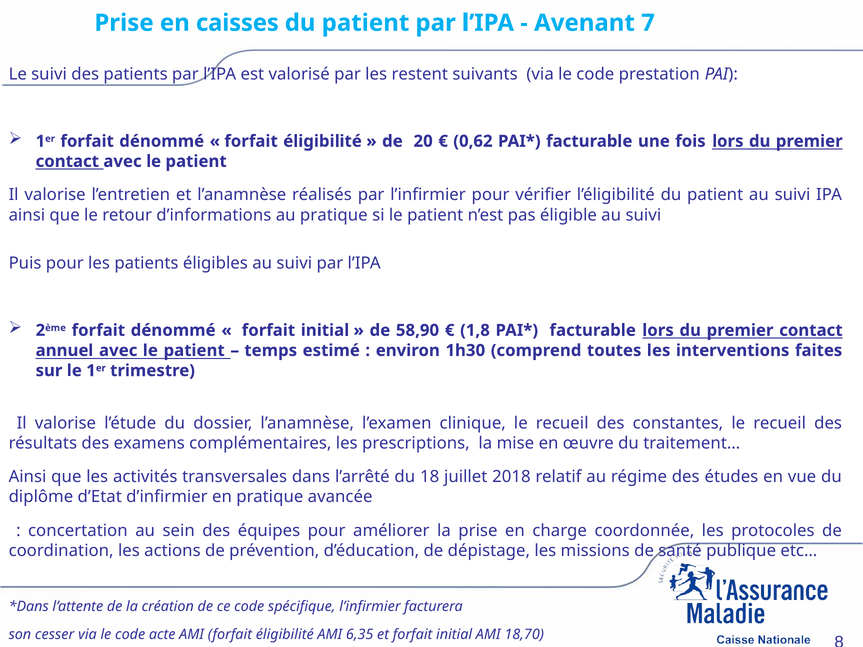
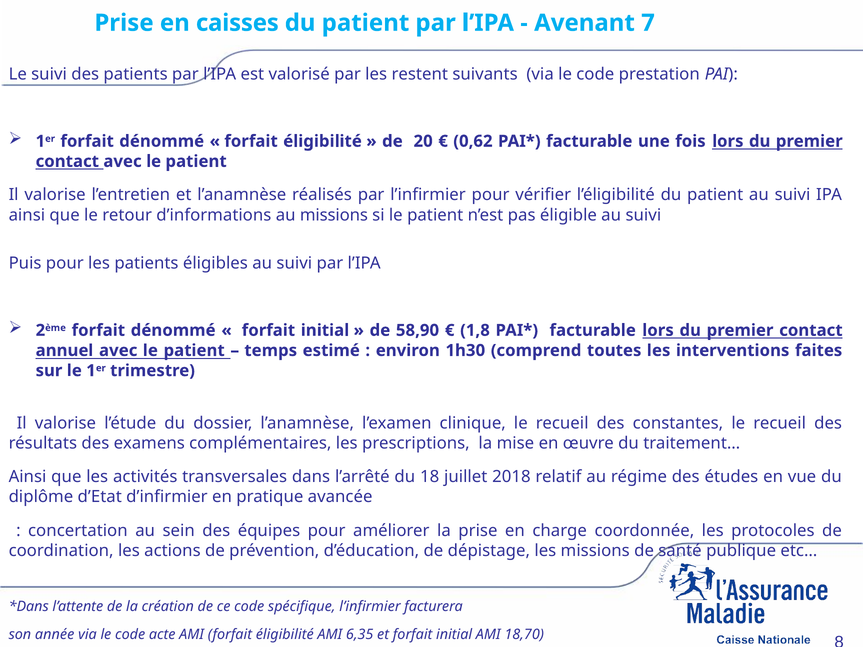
au pratique: pratique -> missions
cesser: cesser -> année
